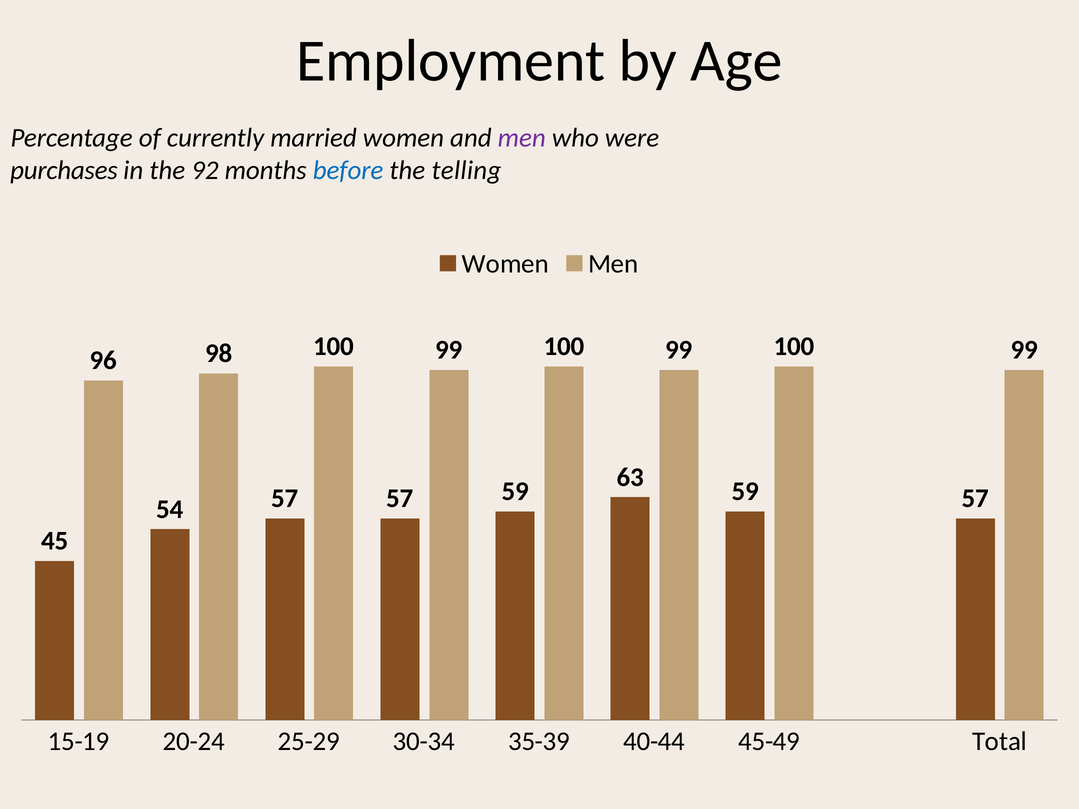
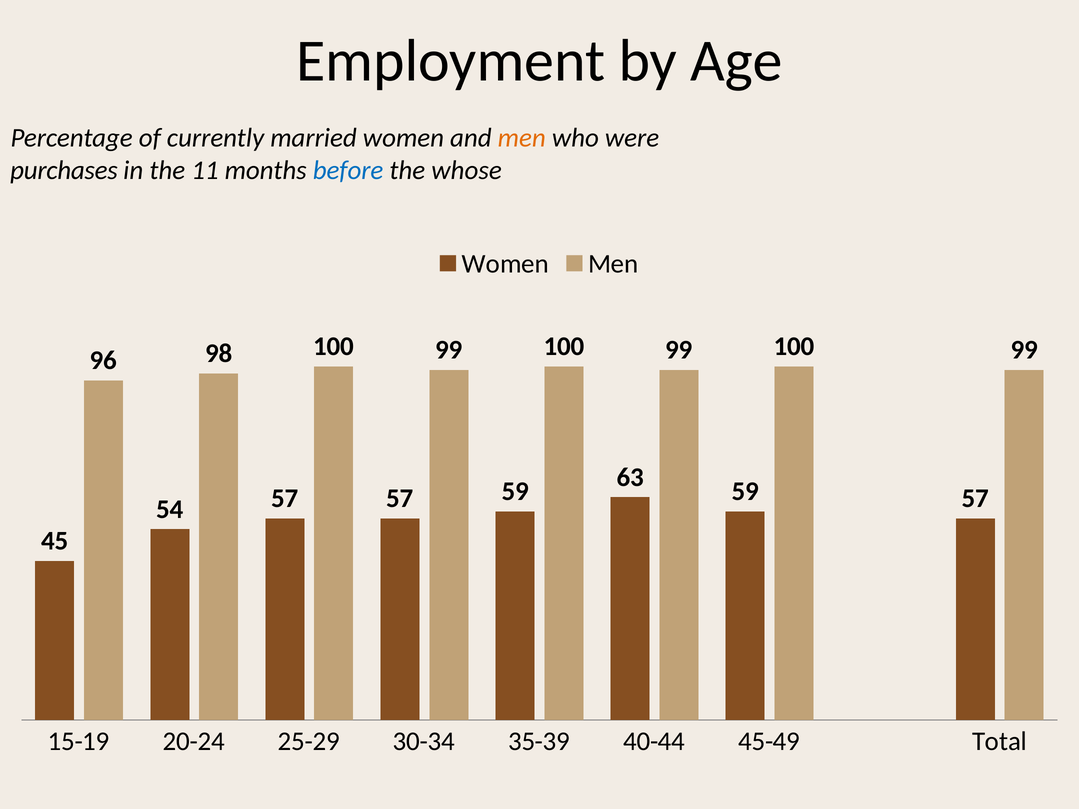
men at (522, 138) colour: purple -> orange
92: 92 -> 11
telling: telling -> whose
